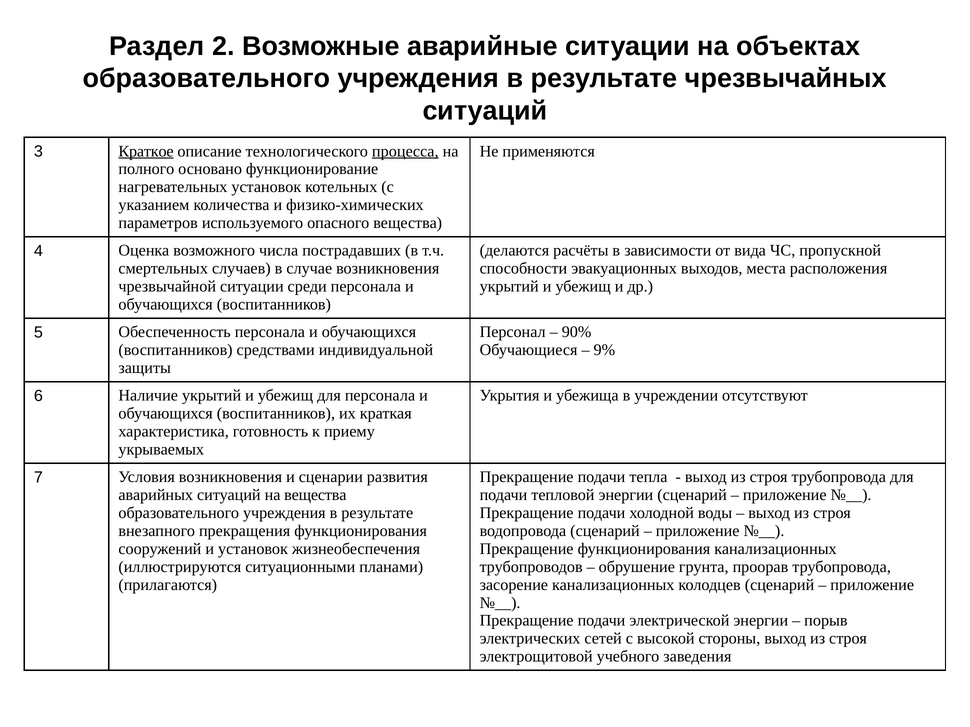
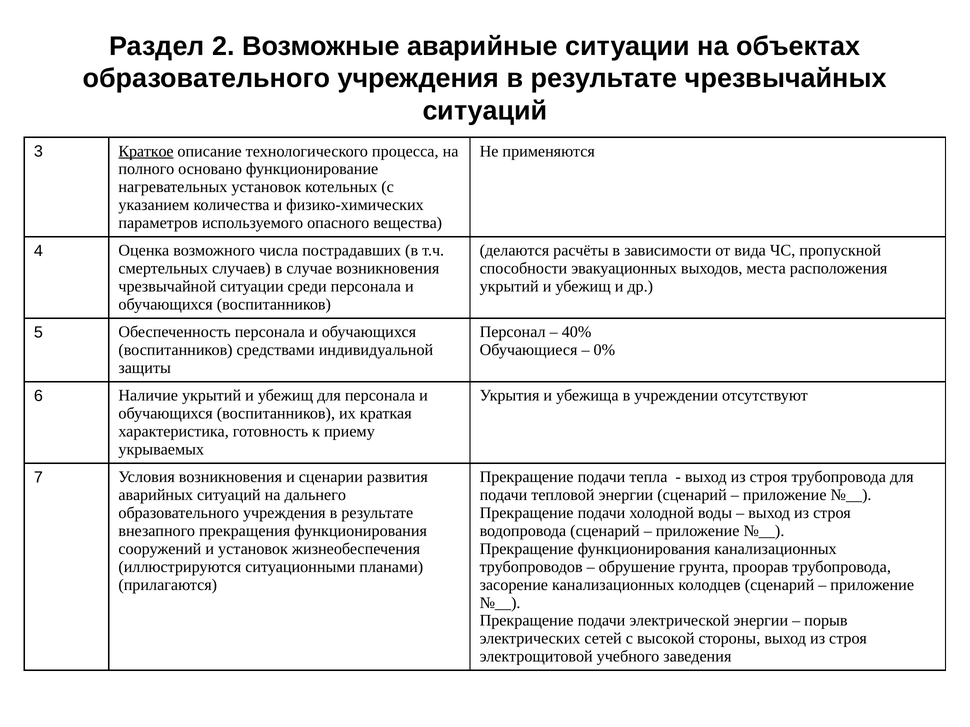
процесса underline: present -> none
90%: 90% -> 40%
9%: 9% -> 0%
на вещества: вещества -> дальнего
